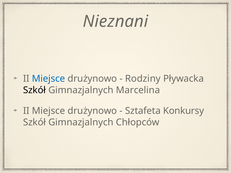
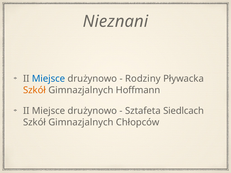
Szkół at (34, 90) colour: black -> orange
Marcelina: Marcelina -> Hoffmann
Konkursy: Konkursy -> Siedlcach
